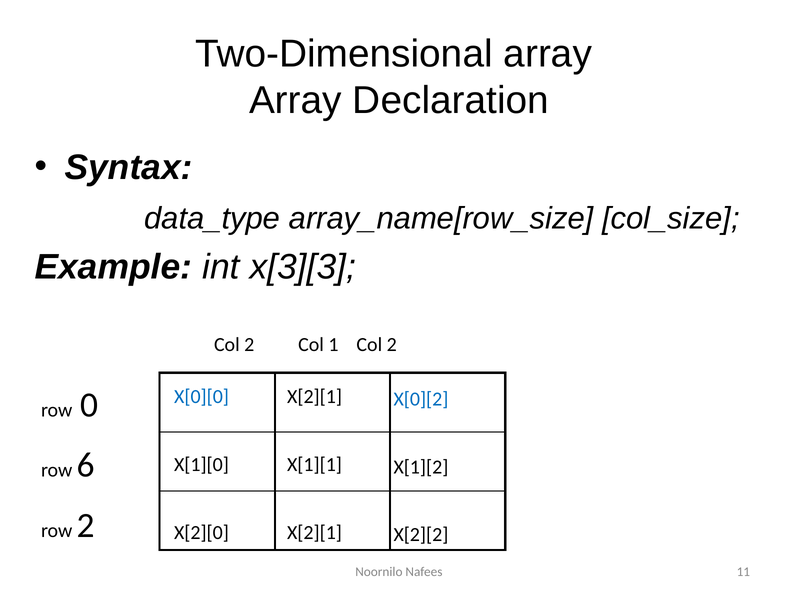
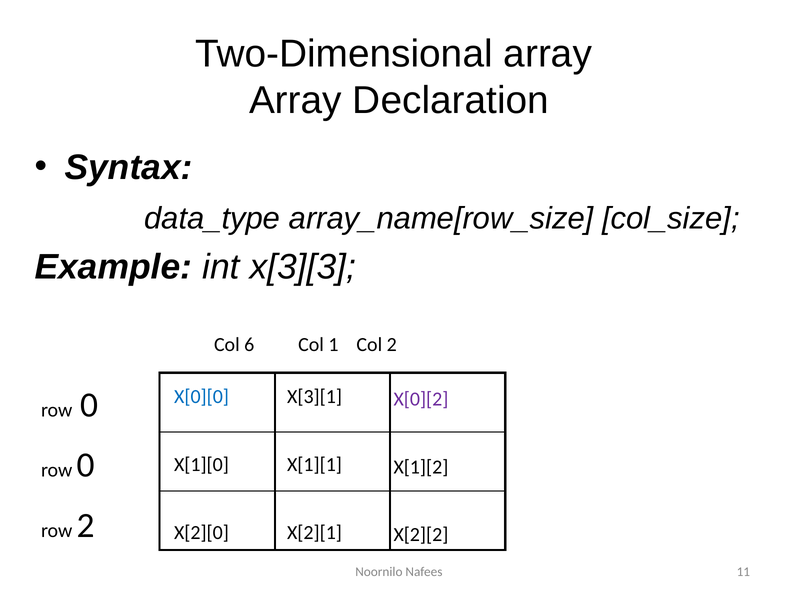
2 at (249, 344): 2 -> 6
X[2][1 at (315, 396): X[2][1 -> X[3][1
X[0][2 colour: blue -> purple
6 at (86, 465): 6 -> 0
